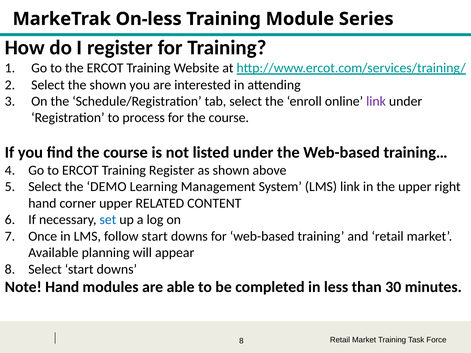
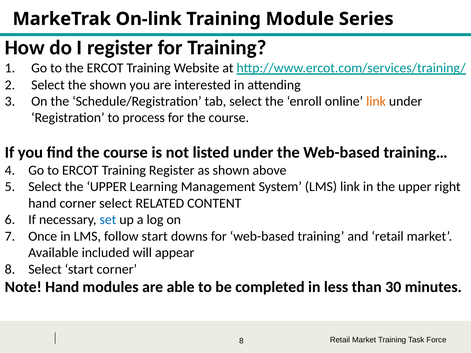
On-less: On-less -> On-link
link at (376, 101) colour: purple -> orange
Select the DEMO: DEMO -> UPPER
corner upper: upper -> select
planning: planning -> included
Select start downs: downs -> corner
